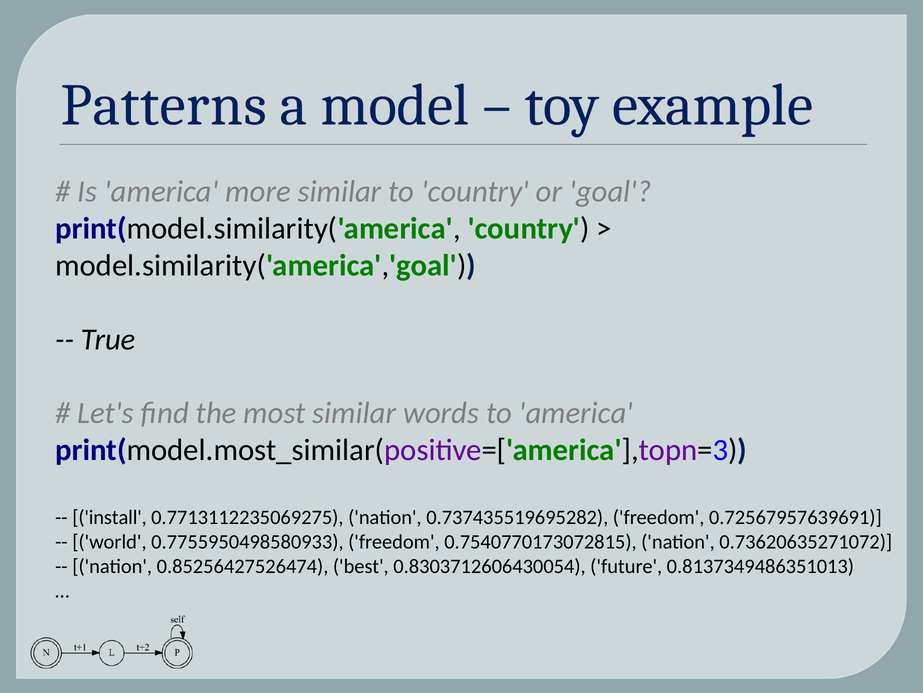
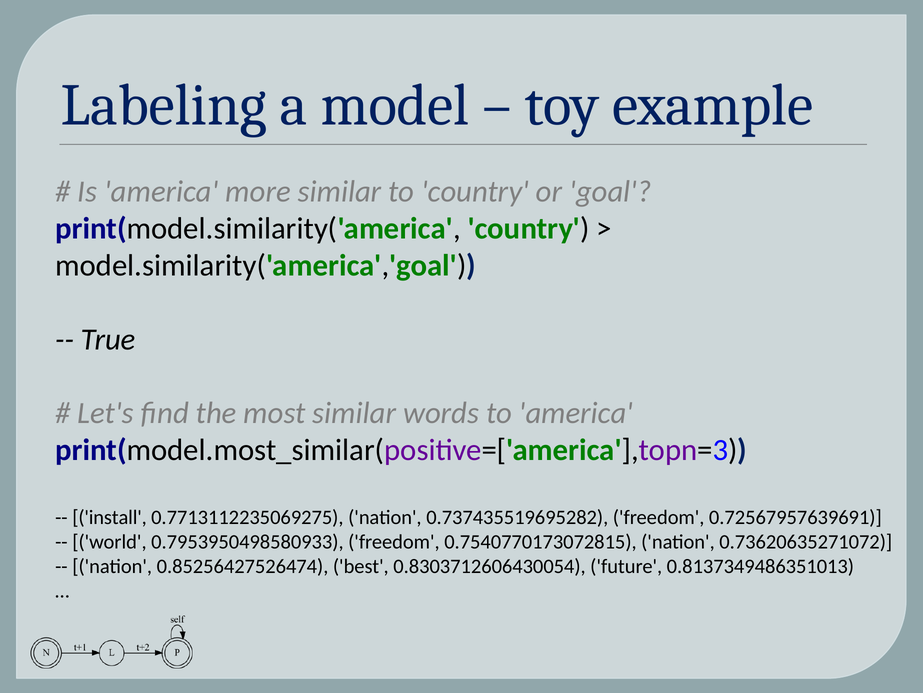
Patterns: Patterns -> Labeling
0.7755950498580933: 0.7755950498580933 -> 0.7953950498580933
